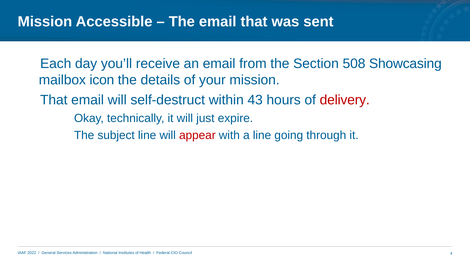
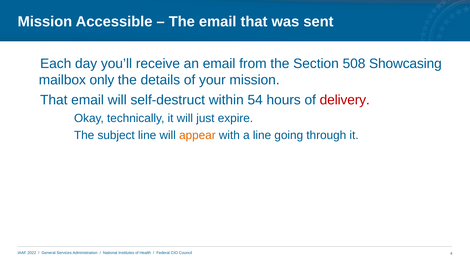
icon: icon -> only
43: 43 -> 54
appear colour: red -> orange
